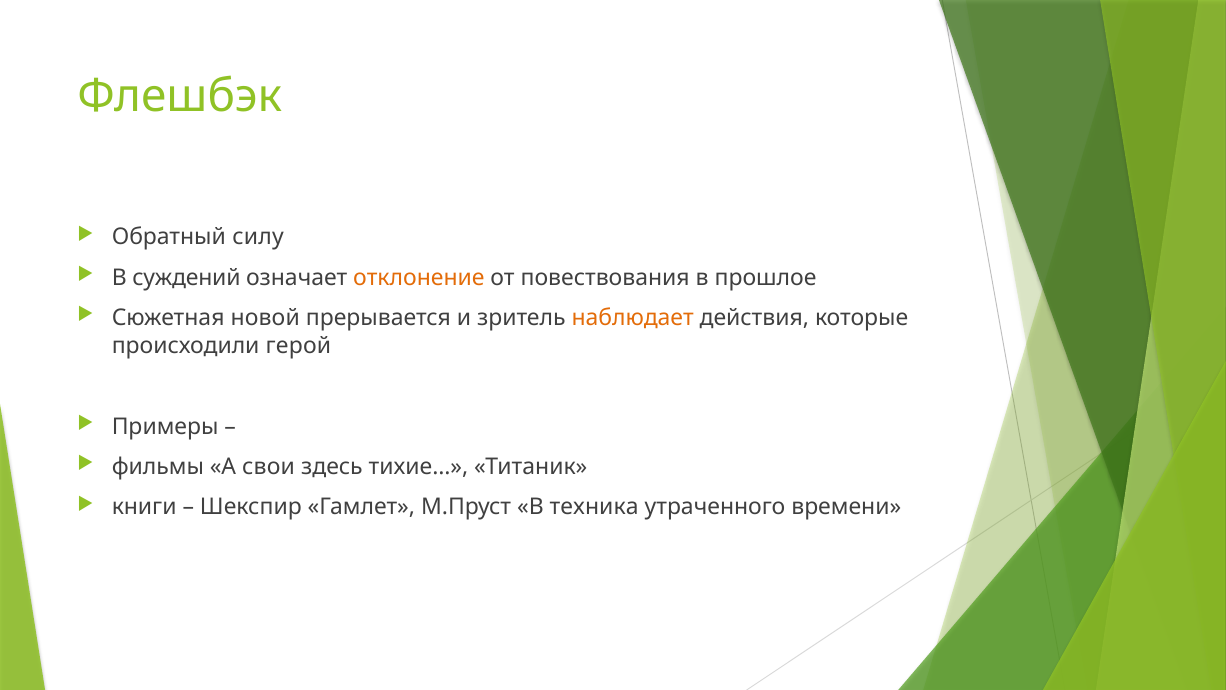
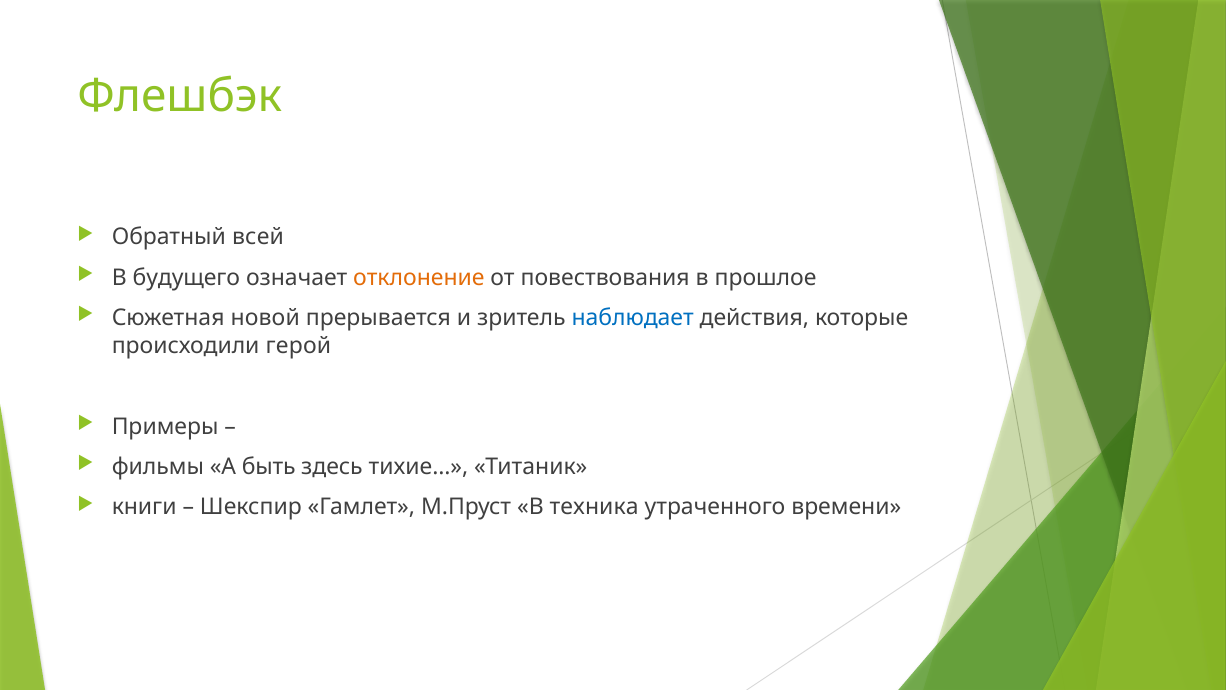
силу: силу -> всей
суждений: суждений -> будущего
наблюдает colour: orange -> blue
свои: свои -> быть
